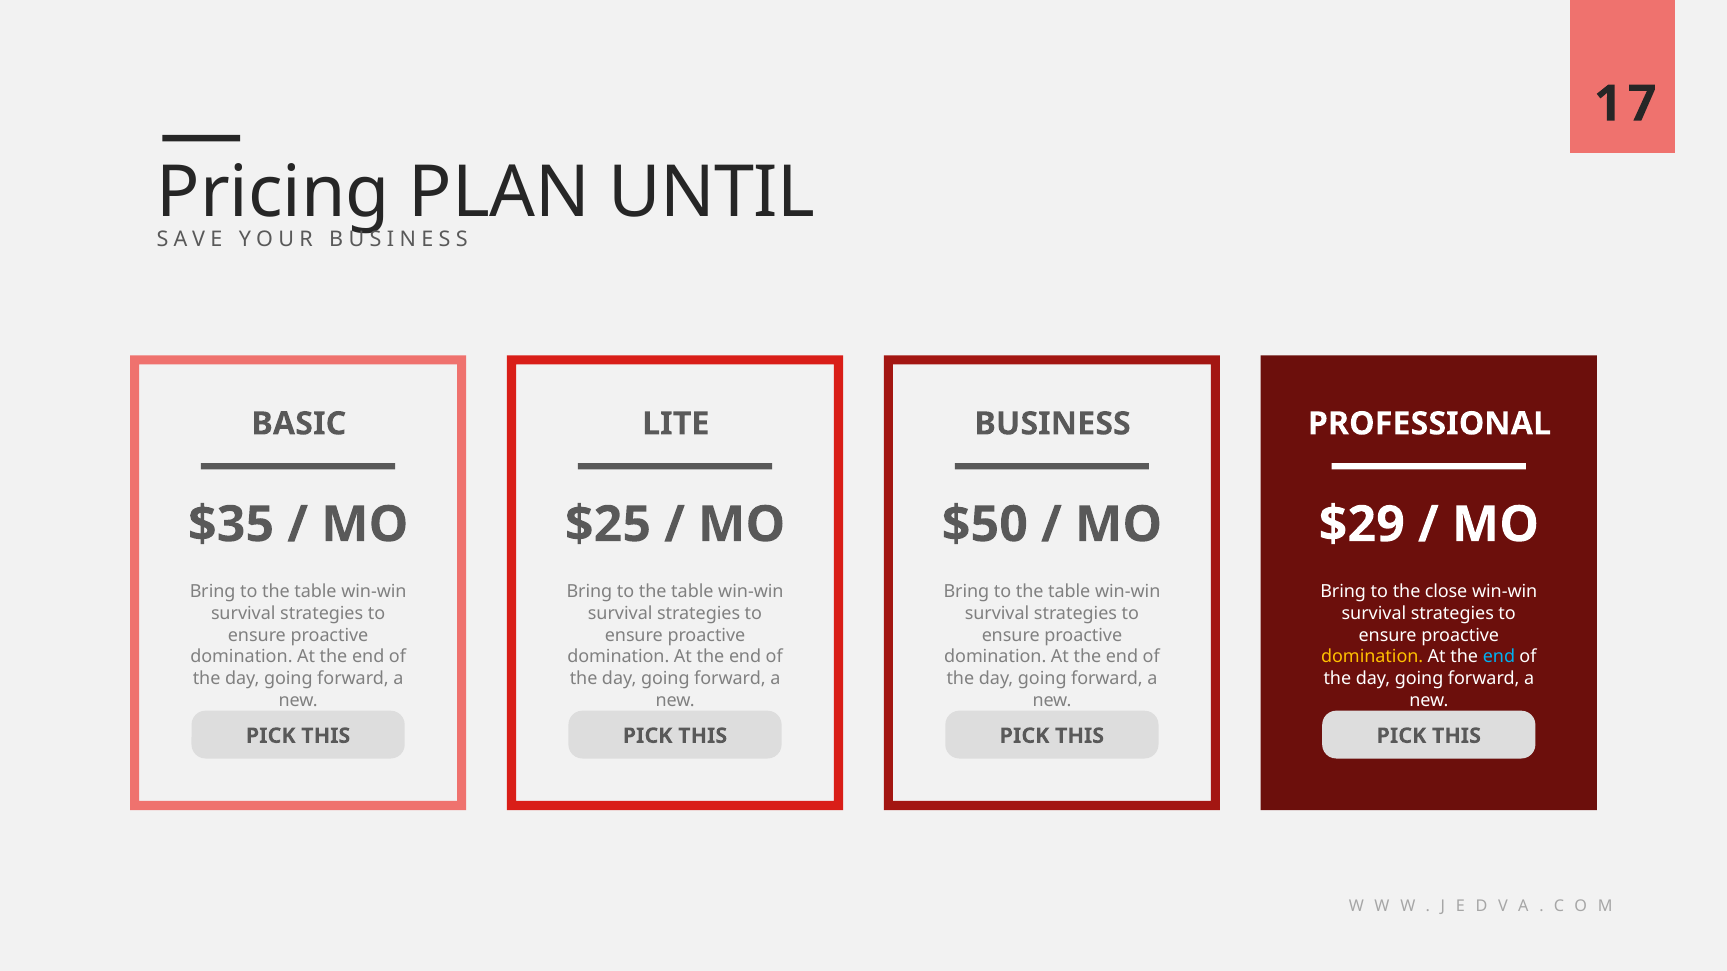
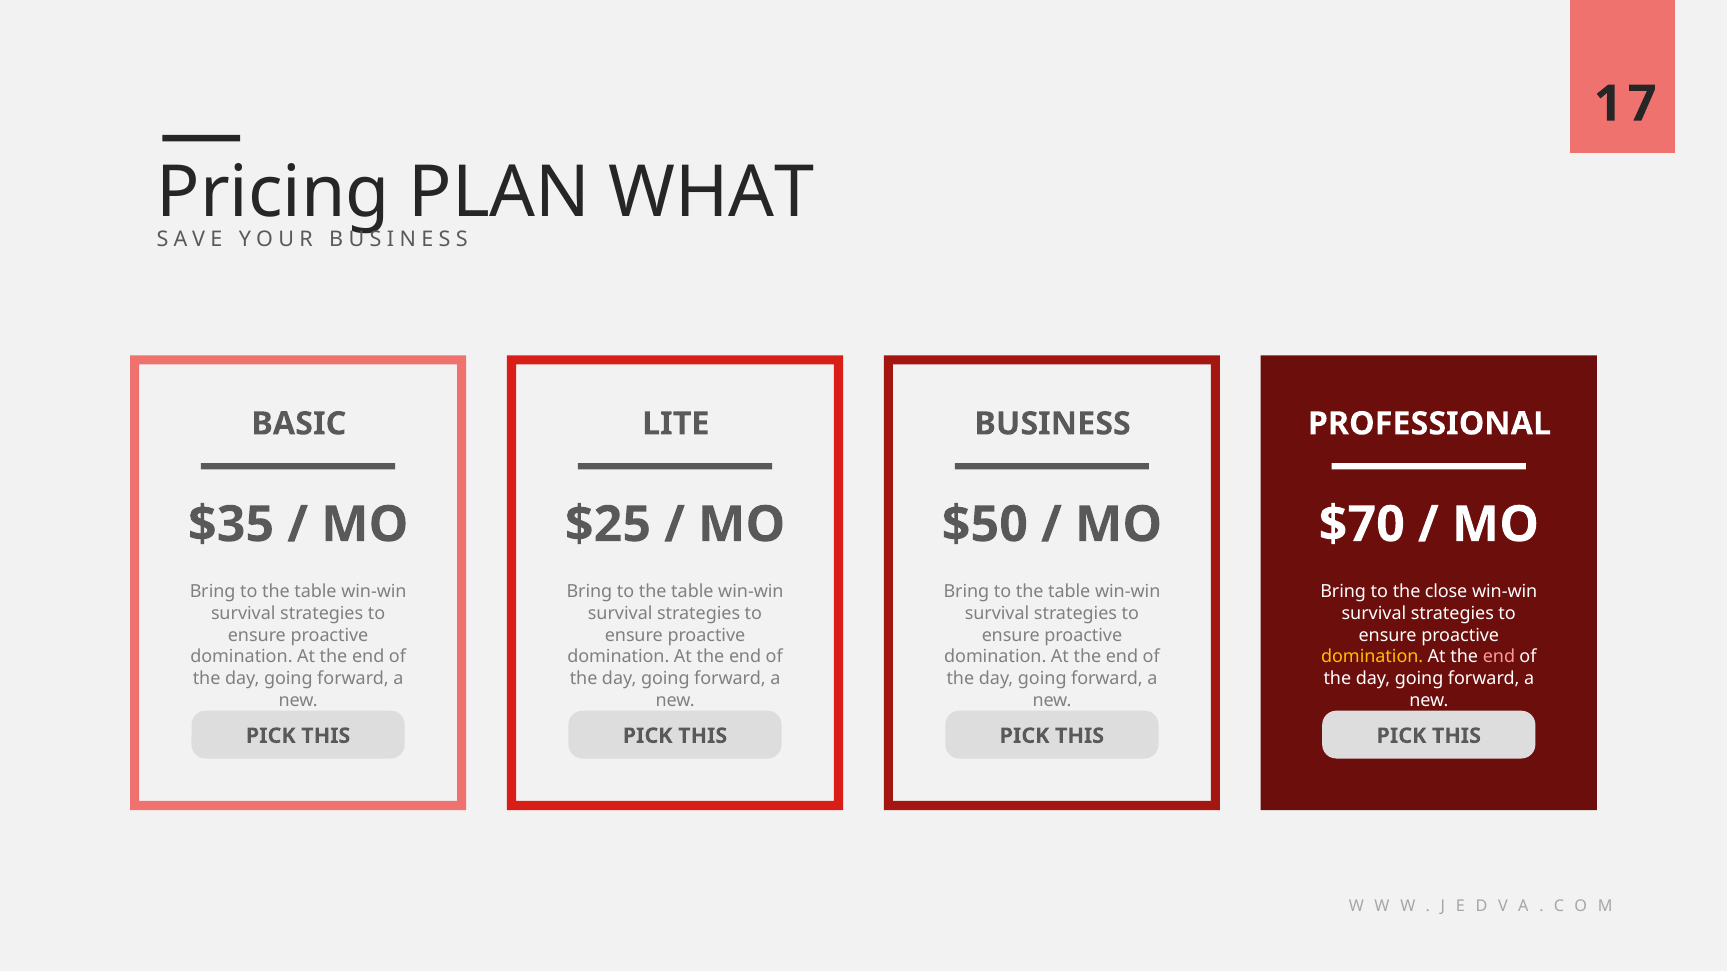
UNTIL: UNTIL -> WHAT
$29: $29 -> $70
end at (1499, 657) colour: light blue -> pink
